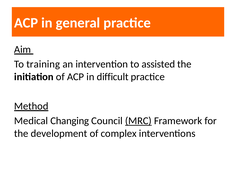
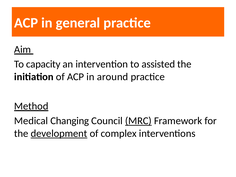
training: training -> capacity
difficult: difficult -> around
development underline: none -> present
